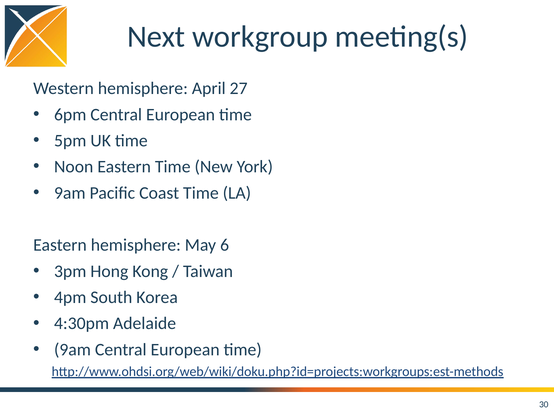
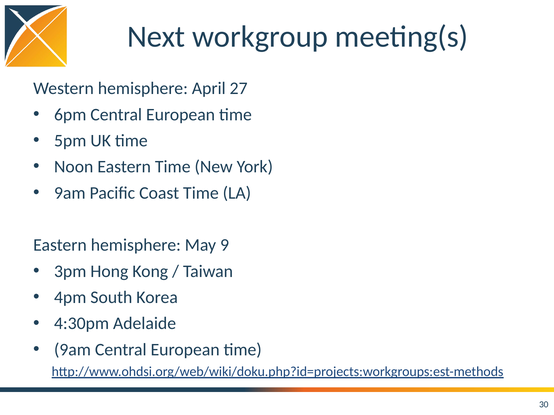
6: 6 -> 9
